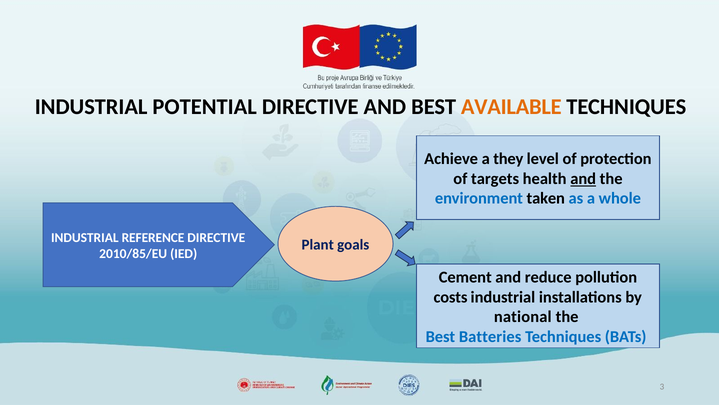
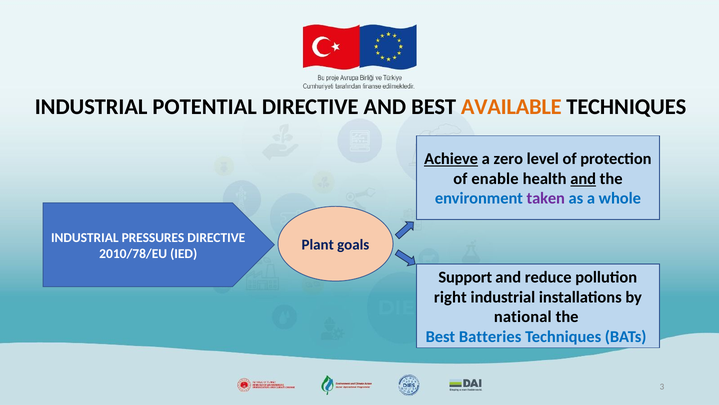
Achieve underline: none -> present
they: they -> zero
targets: targets -> enable
taken colour: black -> purple
REFERENCE: REFERENCE -> PRESSURES
2010/85/EU: 2010/85/EU -> 2010/78/EU
Cement: Cement -> Support
costs: costs -> right
